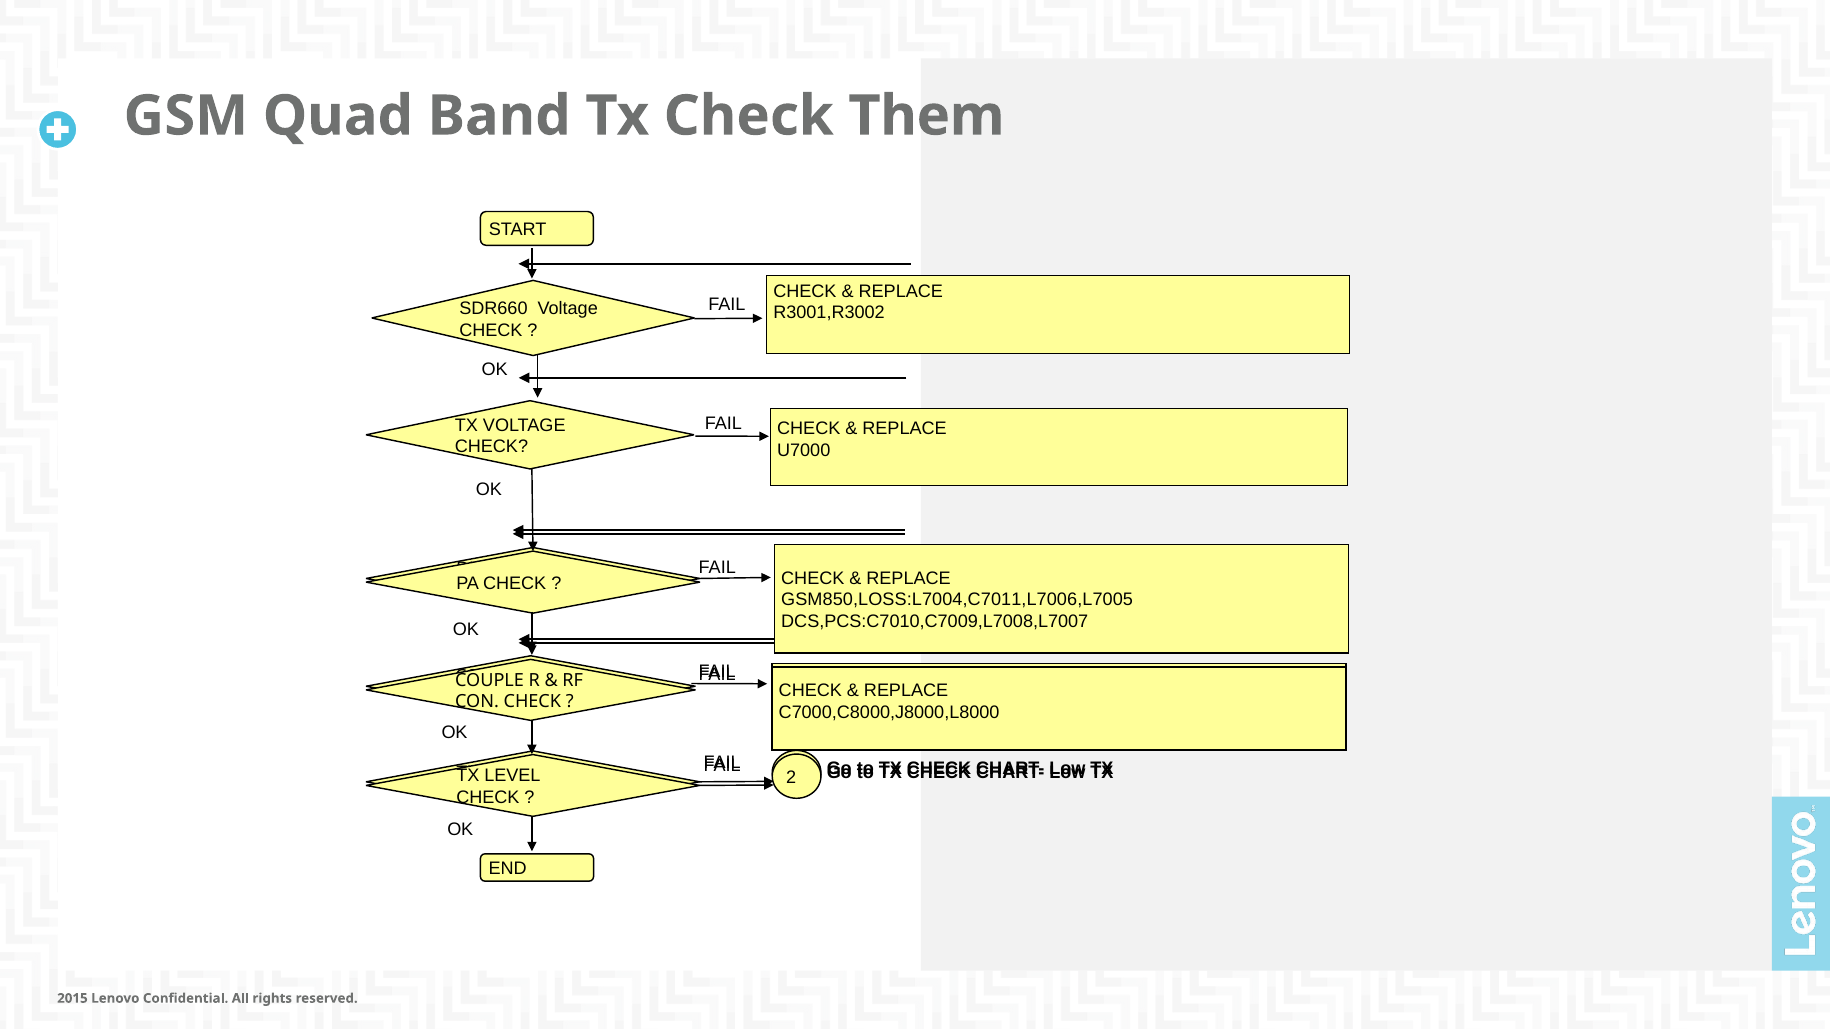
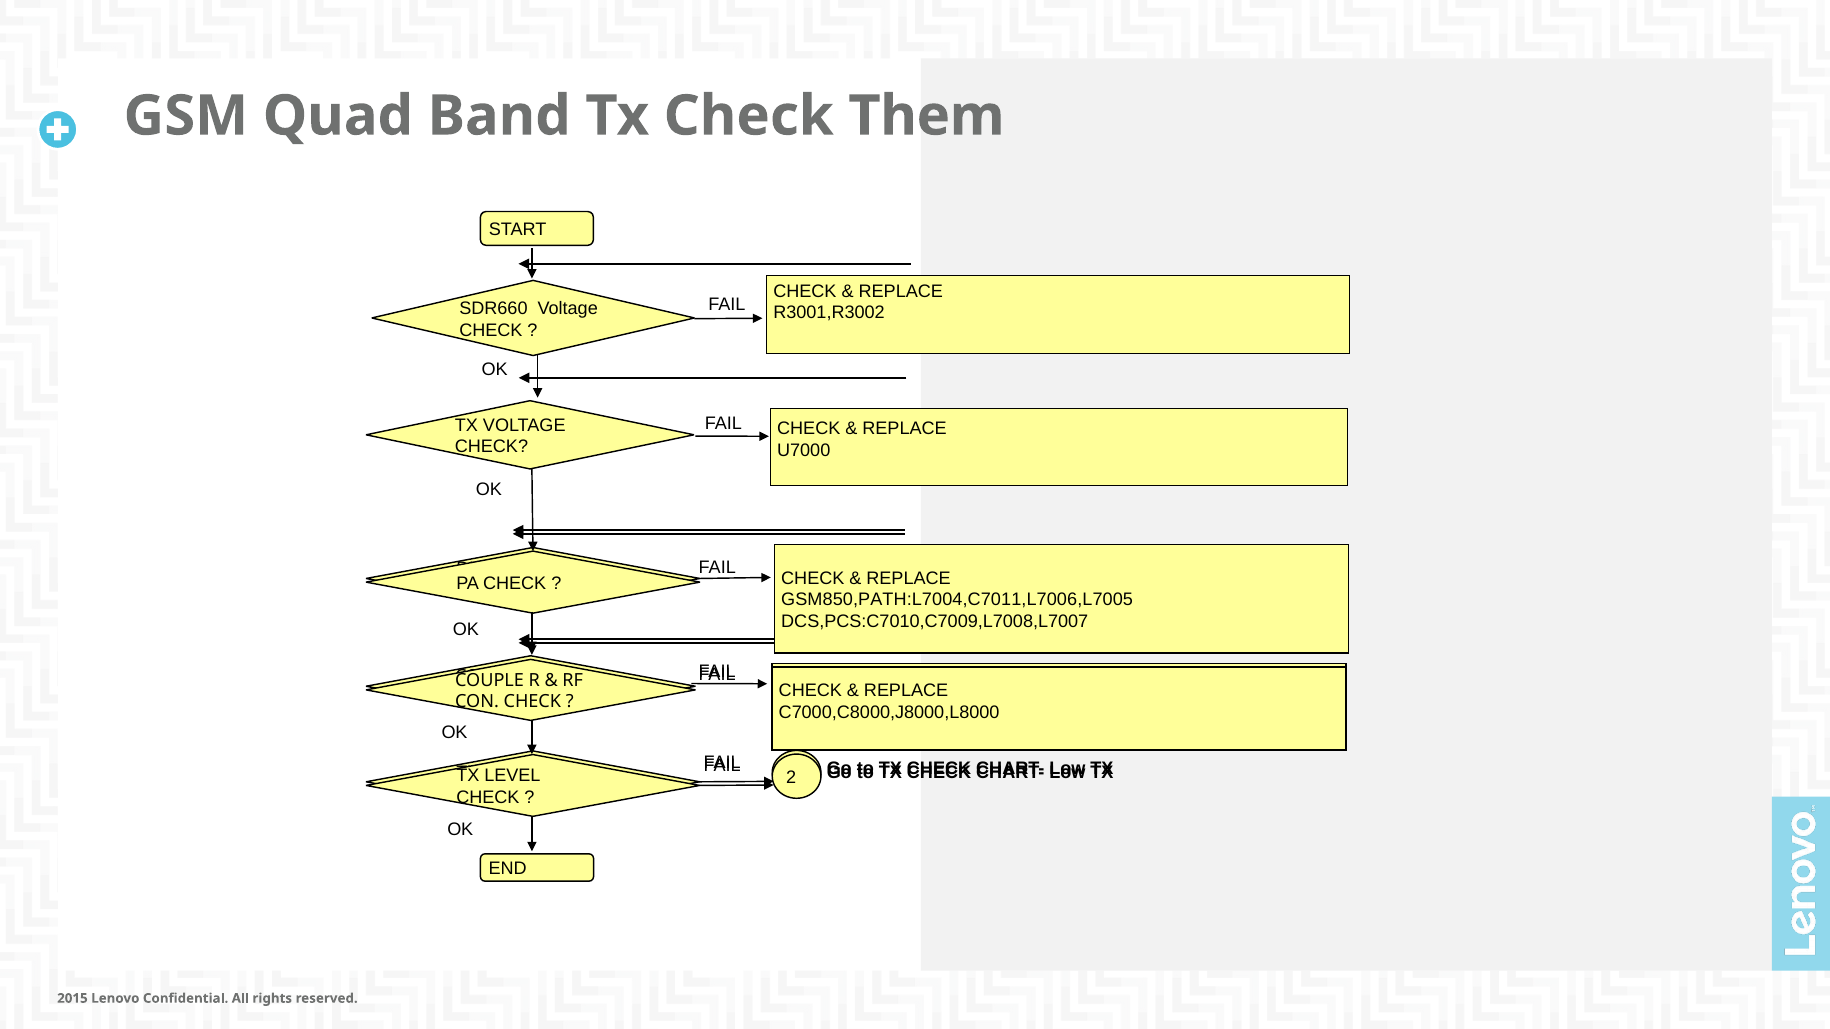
GSM850,LOSS:L7004,C7011,L7006,L7005: GSM850,LOSS:L7004,C7011,L7006,L7005 -> GSM850,PATH:L7004,C7011,L7006,L7005
